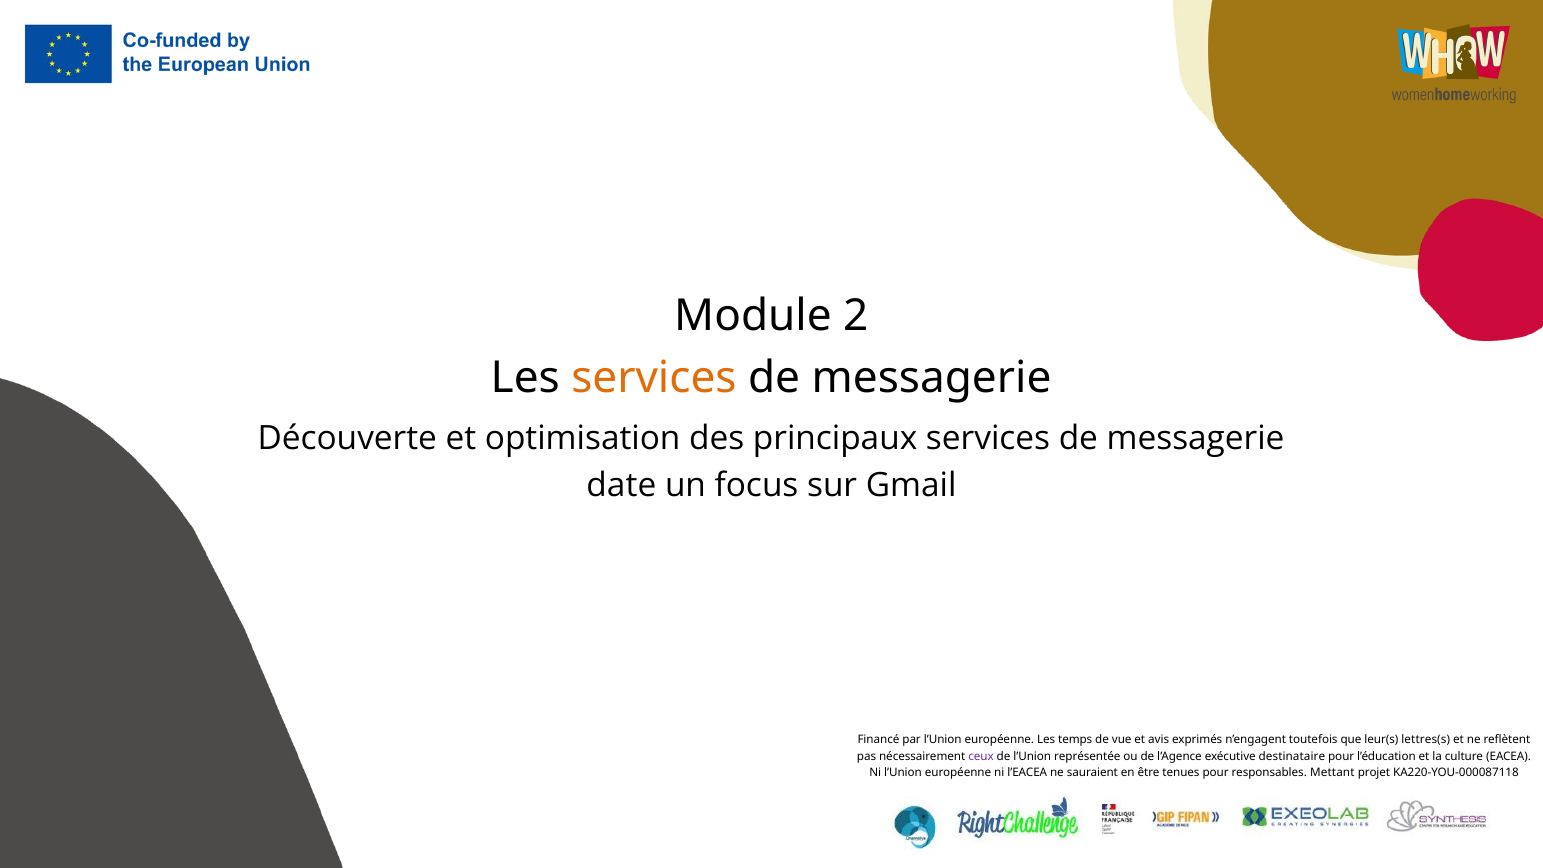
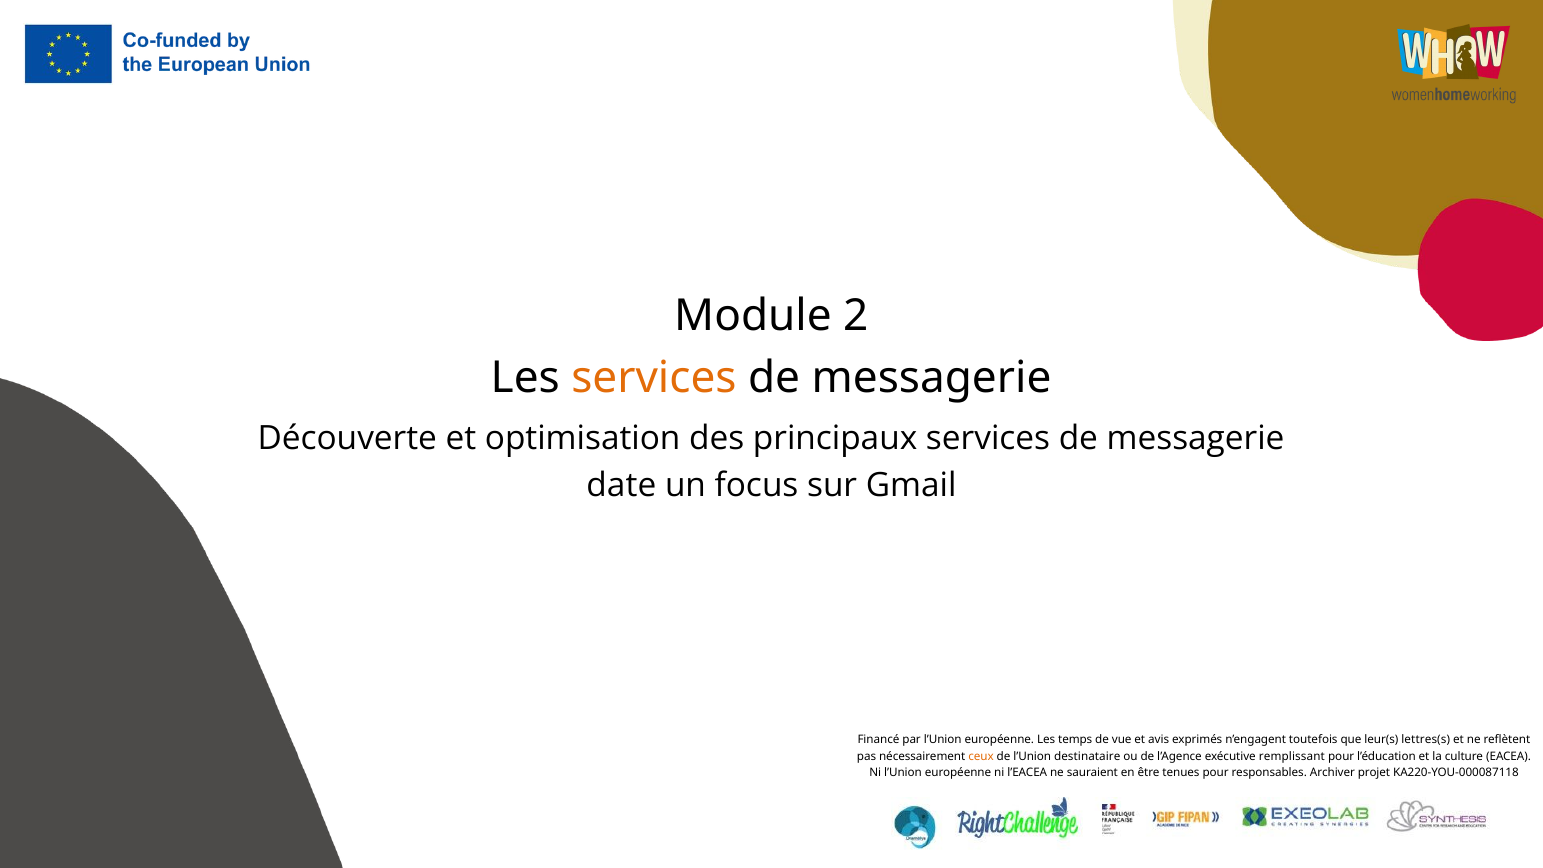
ceux colour: purple -> orange
représentée: représentée -> destinataire
destinataire: destinataire -> remplissant
Mettant: Mettant -> Archiver
